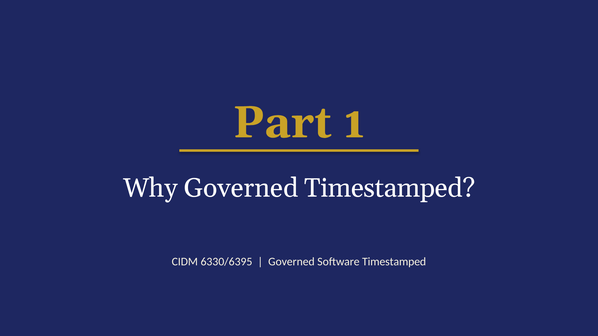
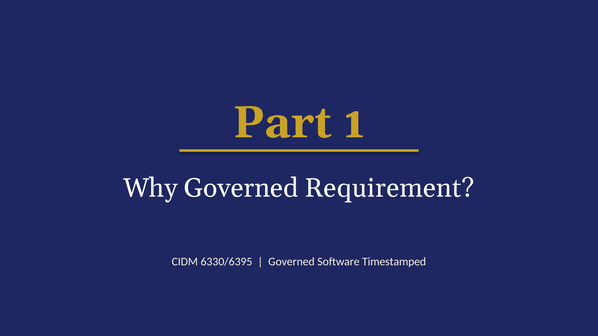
Governed Timestamped: Timestamped -> Requirement
